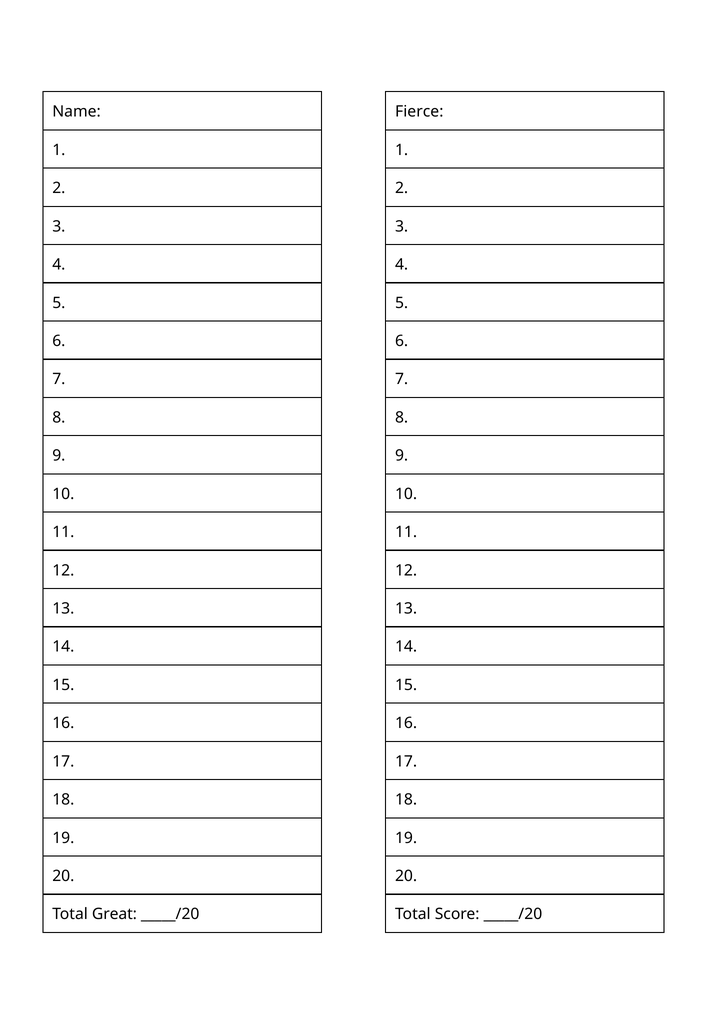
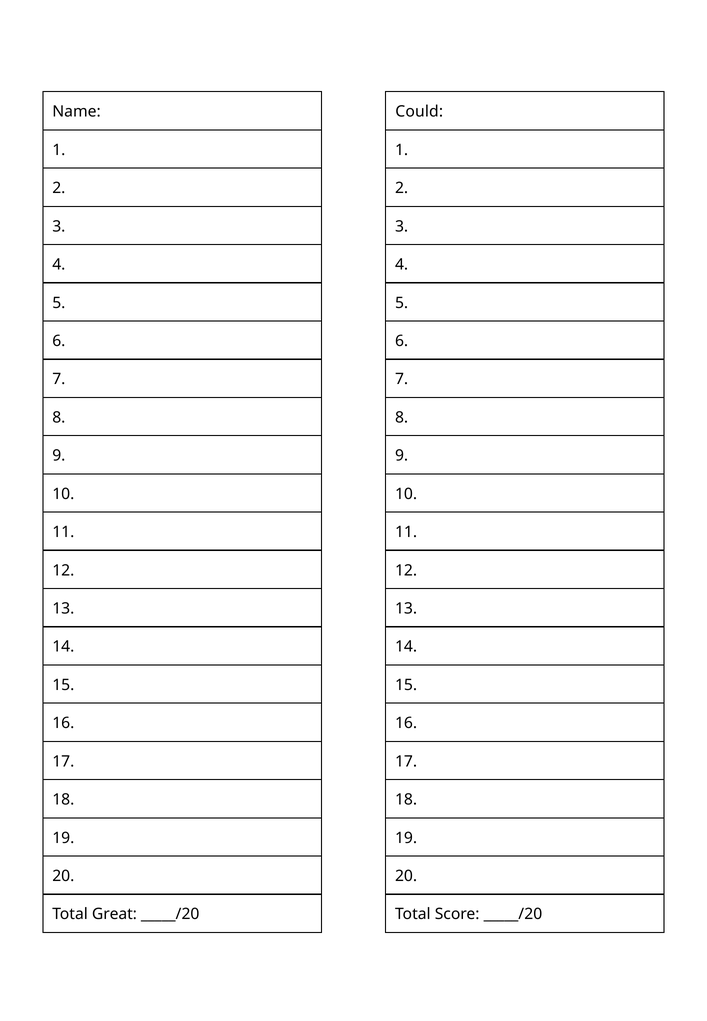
Fierce: Fierce -> Could
